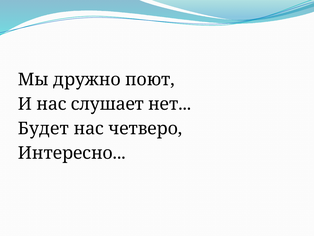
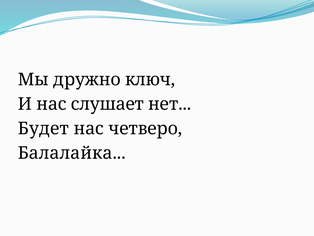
поют: поют -> ключ
Интересно: Интересно -> Балалайка
